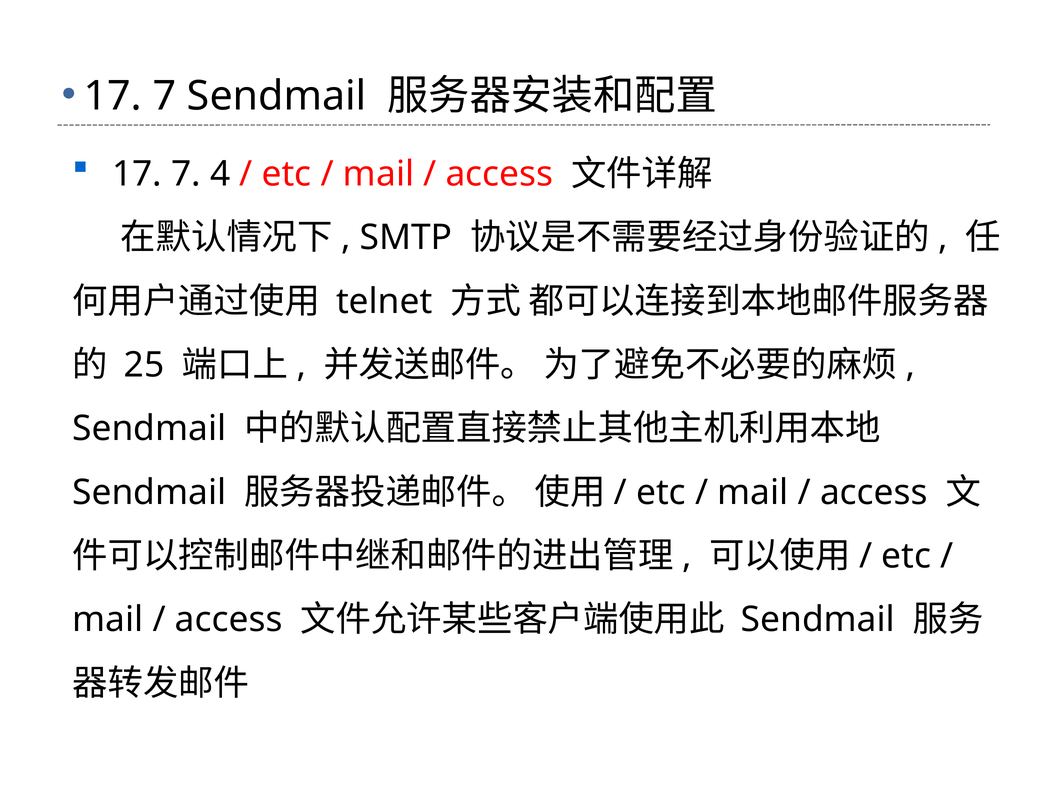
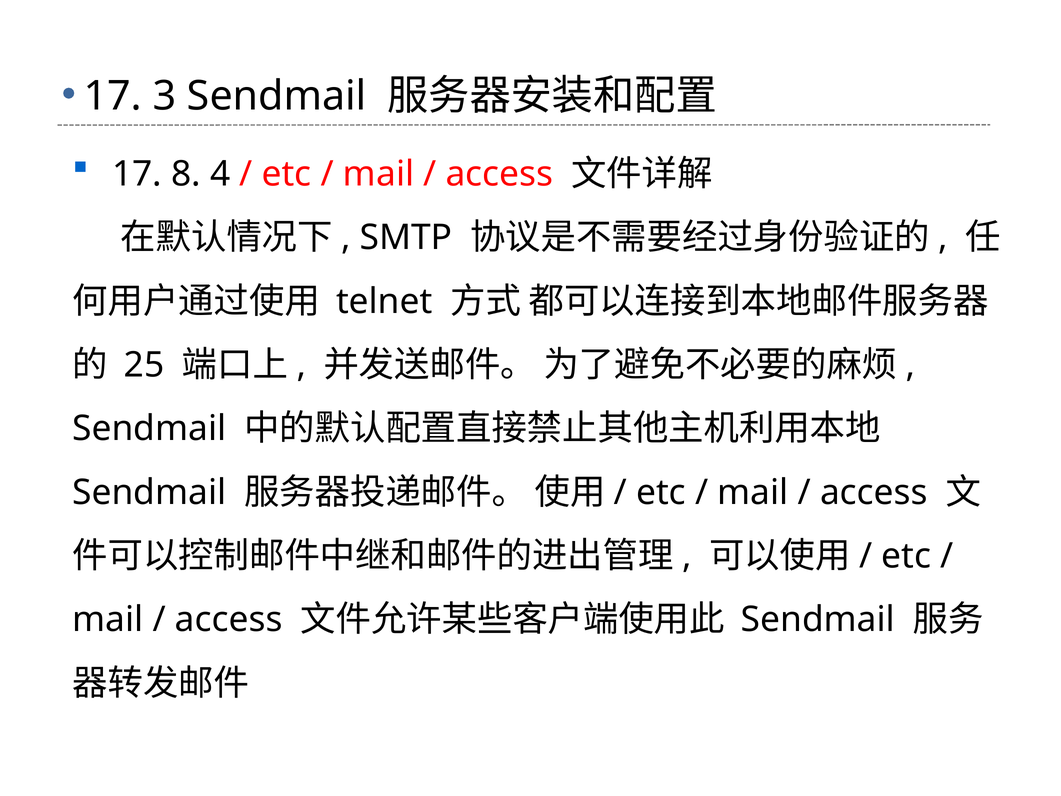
7 at (164, 96): 7 -> 3
7 at (186, 174): 7 -> 8
